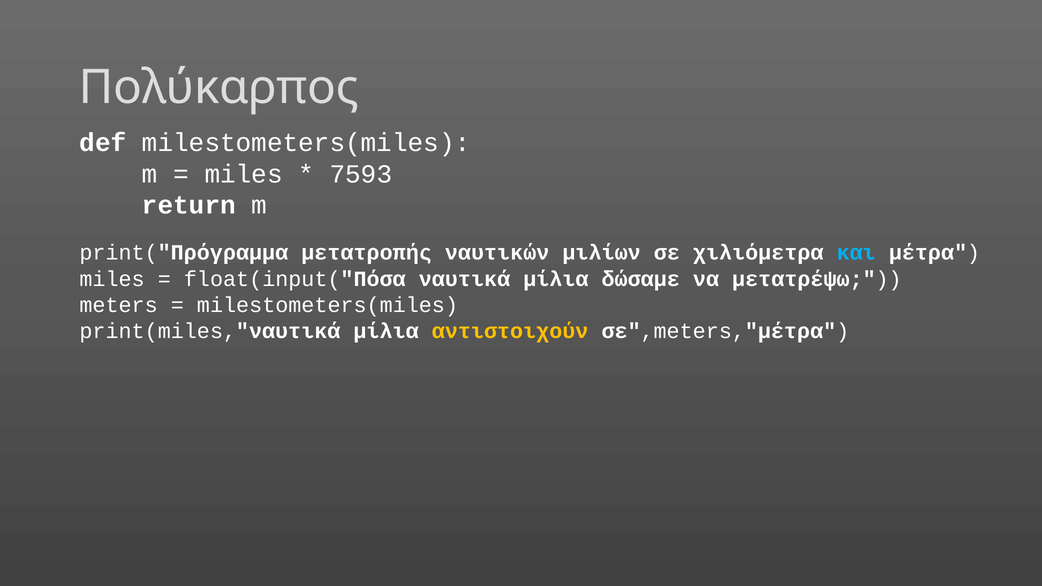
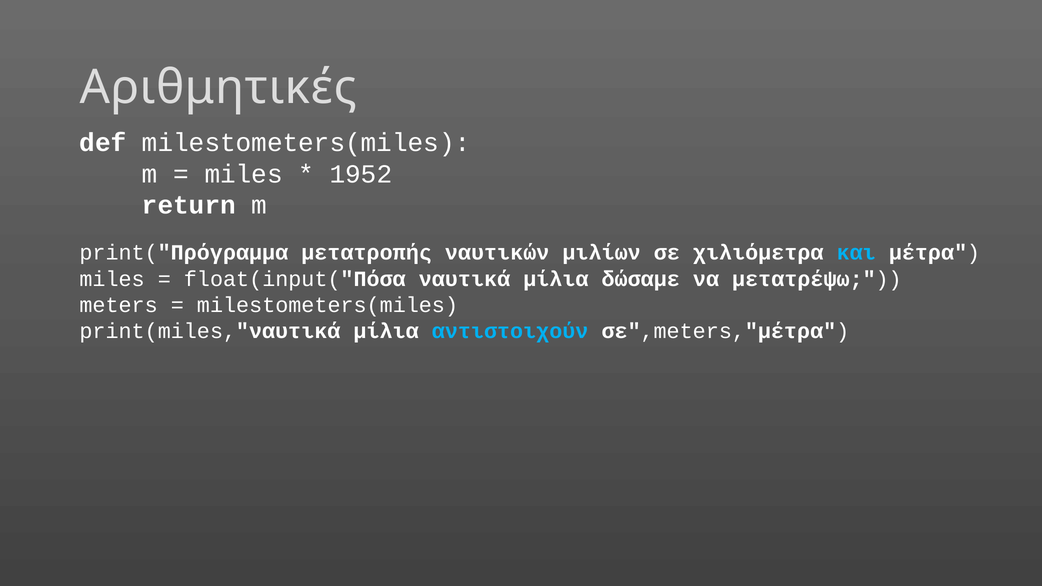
Πολύκαρπος: Πολύκαρπος -> Αριθμητικές
7593: 7593 -> 1952
αντιστοιχούν colour: yellow -> light blue
